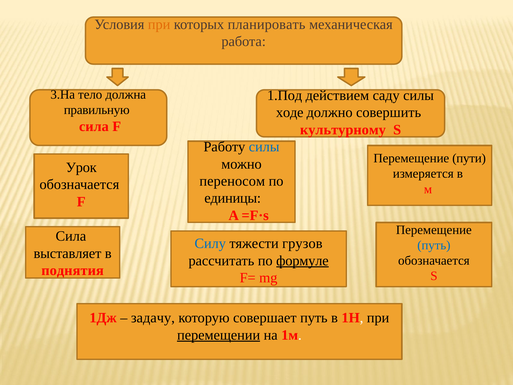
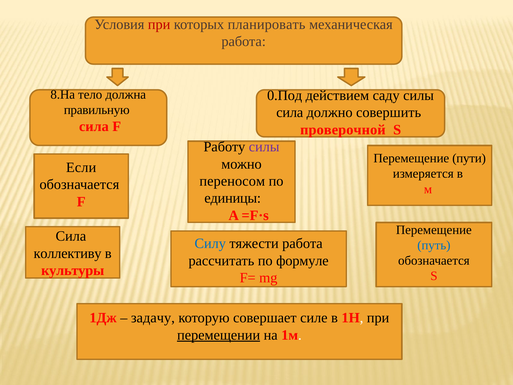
при at (159, 24) colour: orange -> red
3.На: 3.На -> 8.На
1.Под: 1.Под -> 0.Под
ходе at (290, 113): ходе -> сила
культурному: культурному -> проверочной
силы at (264, 147) colour: blue -> purple
Урок: Урок -> Если
тяжести грузов: грузов -> работа
выставляет: выставляет -> коллективу
формуле underline: present -> none
поднятия: поднятия -> культуры
совершает путь: путь -> силе
